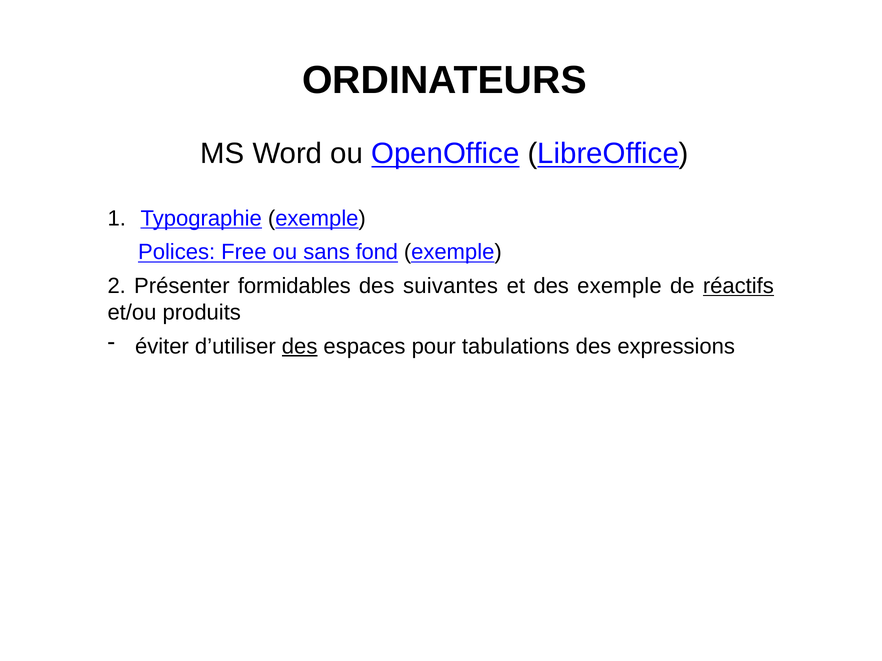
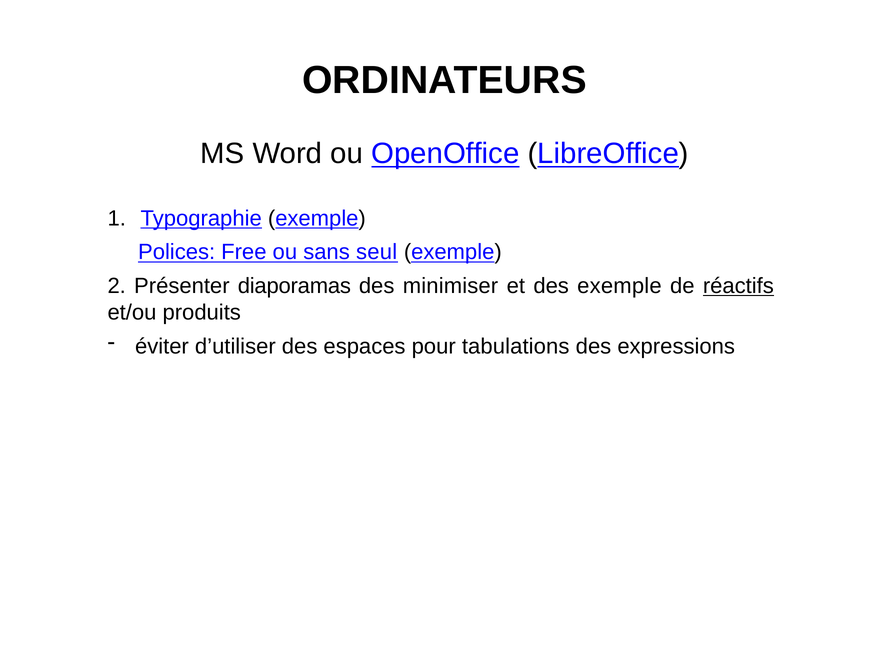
fond: fond -> seul
formidables: formidables -> diaporamas
suivantes: suivantes -> minimiser
des at (300, 346) underline: present -> none
